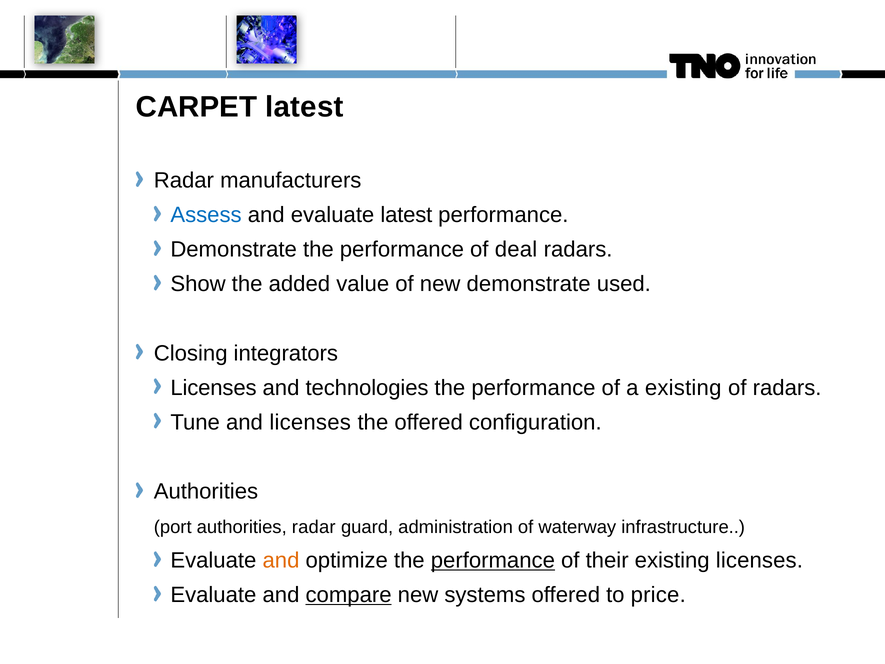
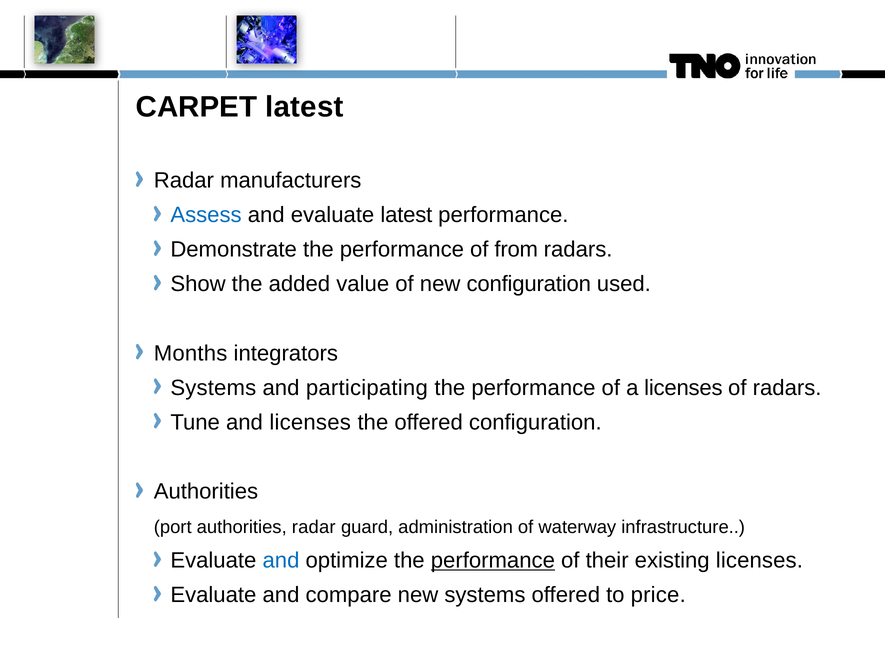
deal: deal -> from
new demonstrate: demonstrate -> configuration
Closing: Closing -> Months
Licenses at (213, 388): Licenses -> Systems
technologies: technologies -> participating
a existing: existing -> licenses
and at (281, 560) colour: orange -> blue
compare underline: present -> none
